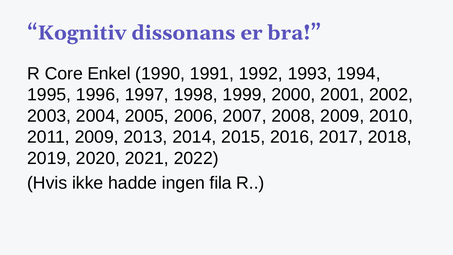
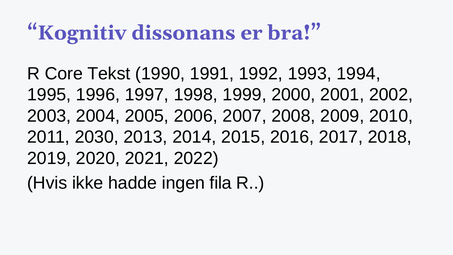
Enkel: Enkel -> Tekst
2011 2009: 2009 -> 2030
